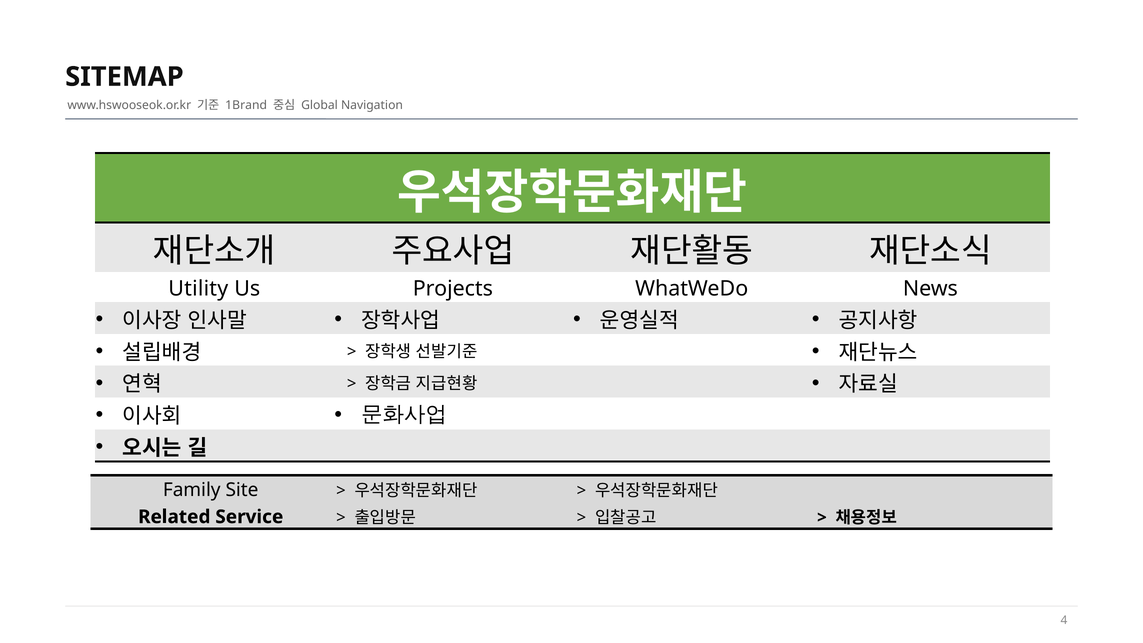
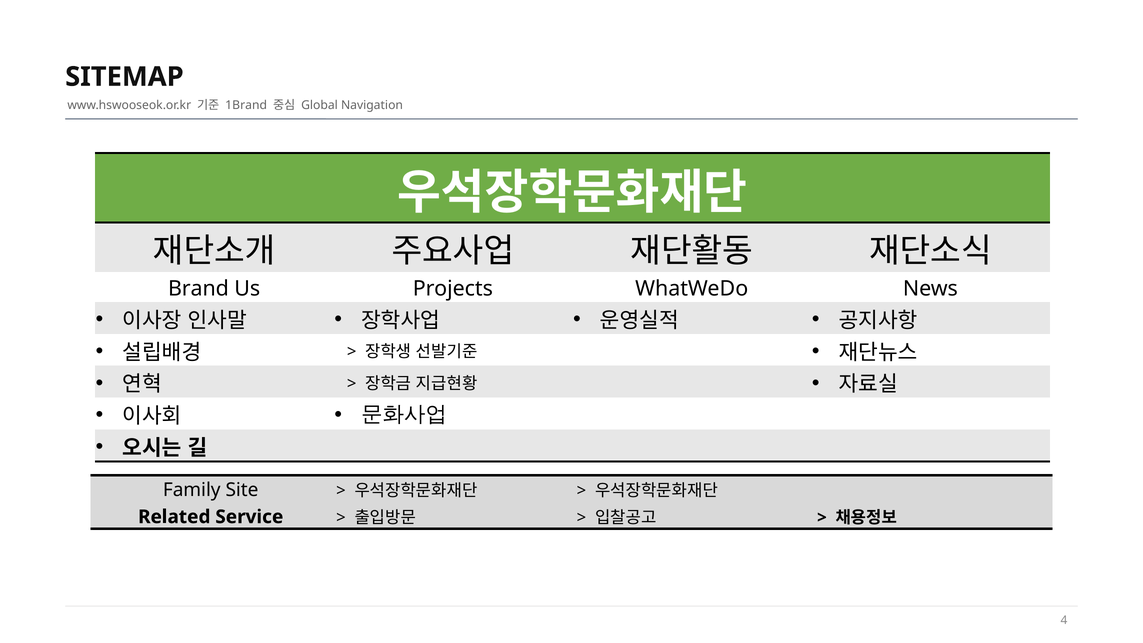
Utility: Utility -> Brand
